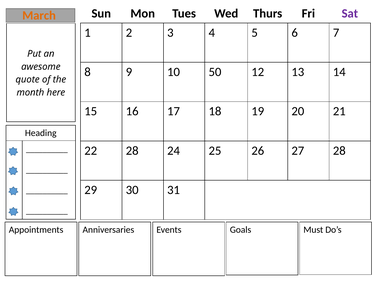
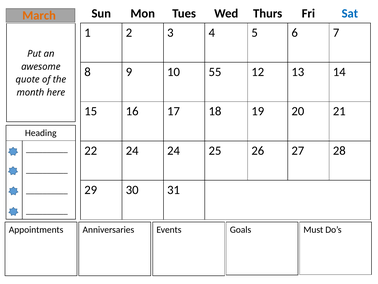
Sat colour: purple -> blue
50: 50 -> 55
22 28: 28 -> 24
